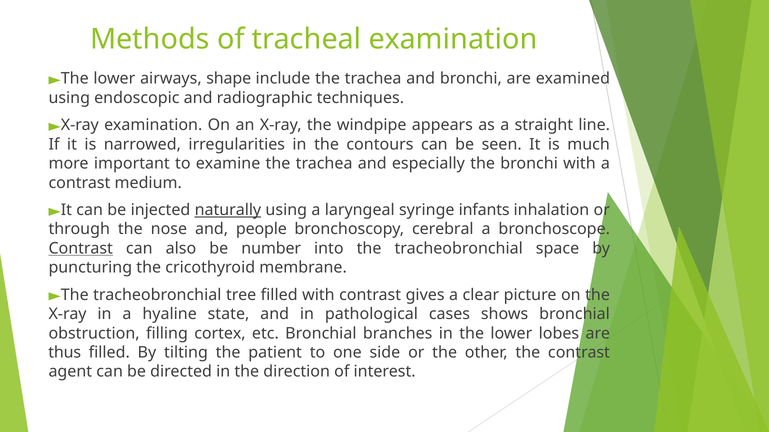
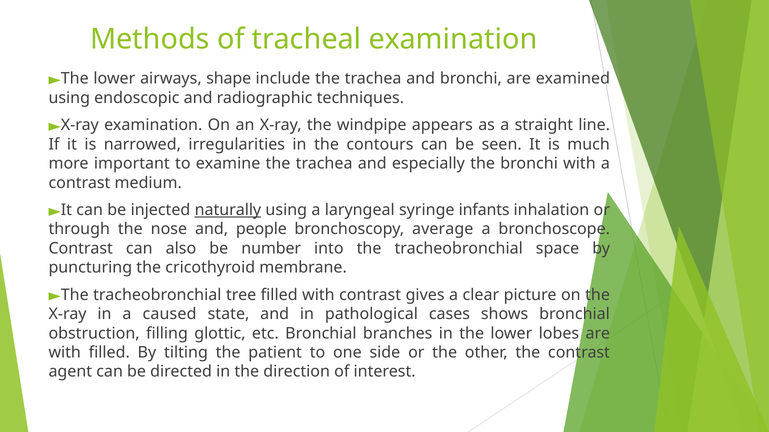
cerebral: cerebral -> average
Contrast at (81, 249) underline: present -> none
hyaline: hyaline -> caused
cortex: cortex -> glottic
thus at (65, 353): thus -> with
